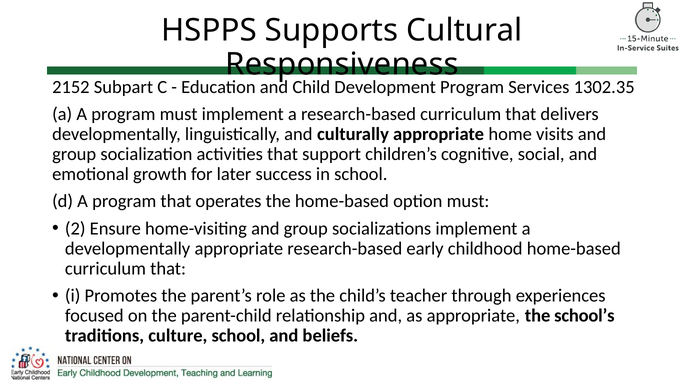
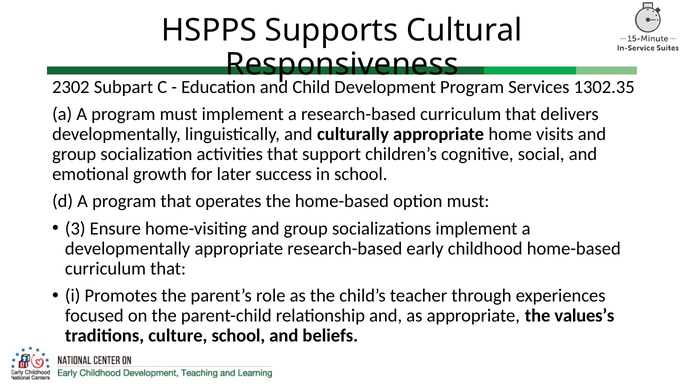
2152: 2152 -> 2302
2: 2 -> 3
school’s: school’s -> values’s
